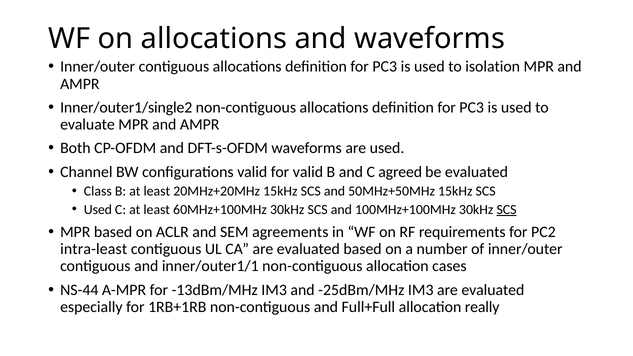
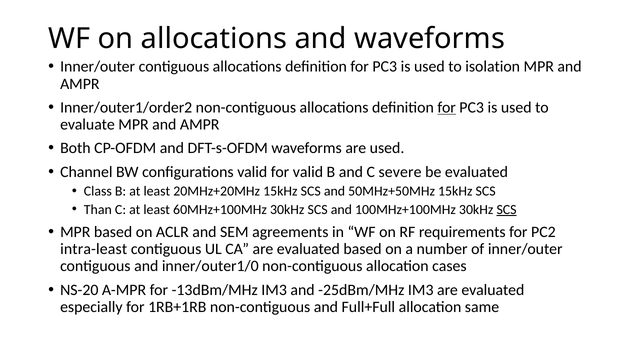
Inner/outer1/single2: Inner/outer1/single2 -> Inner/outer1/order2
for at (447, 107) underline: none -> present
agreed: agreed -> severe
Used at (98, 209): Used -> Than
inner/outer1/1: inner/outer1/1 -> inner/outer1/0
NS-44: NS-44 -> NS-20
really: really -> same
